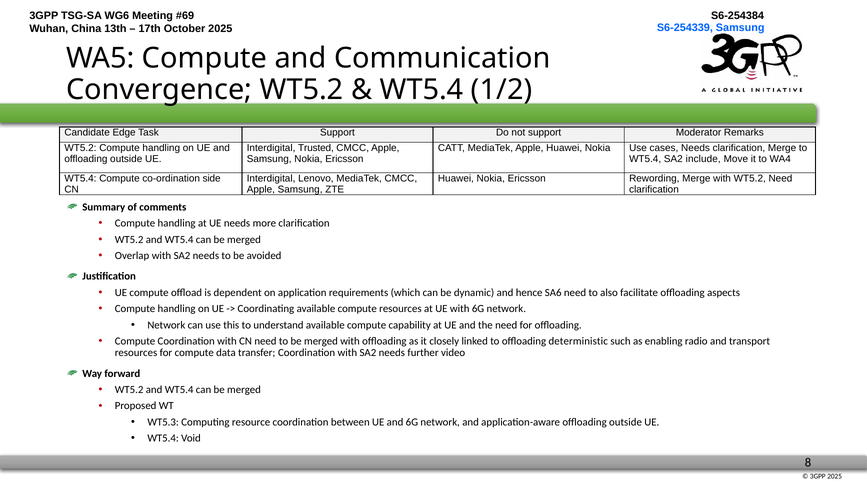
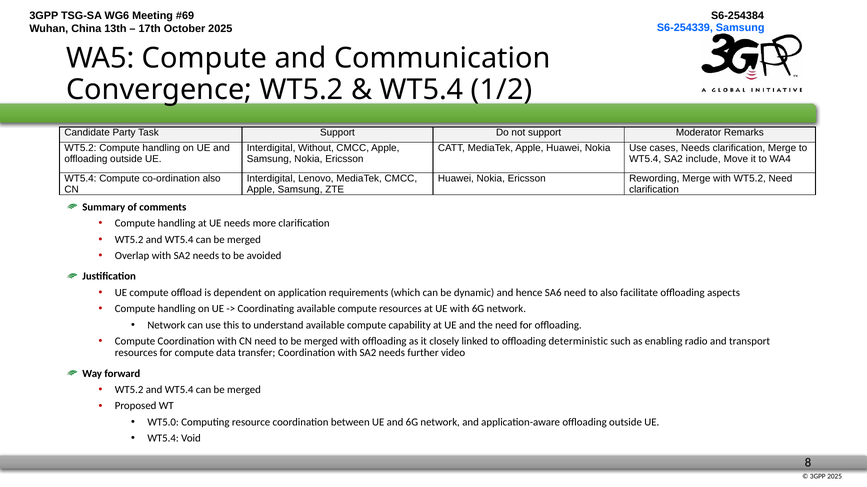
Edge: Edge -> Party
Trusted: Trusted -> Without
co-ordination side: side -> also
WT5.3: WT5.3 -> WT5.0
